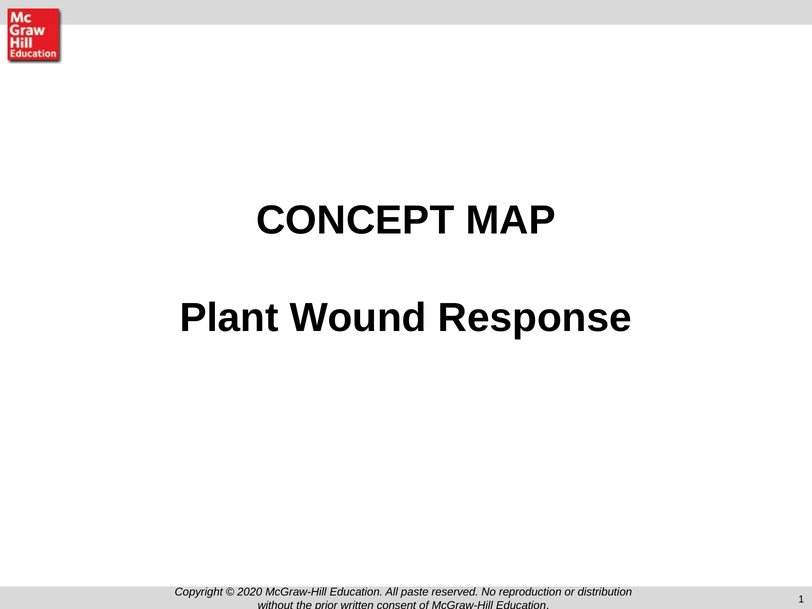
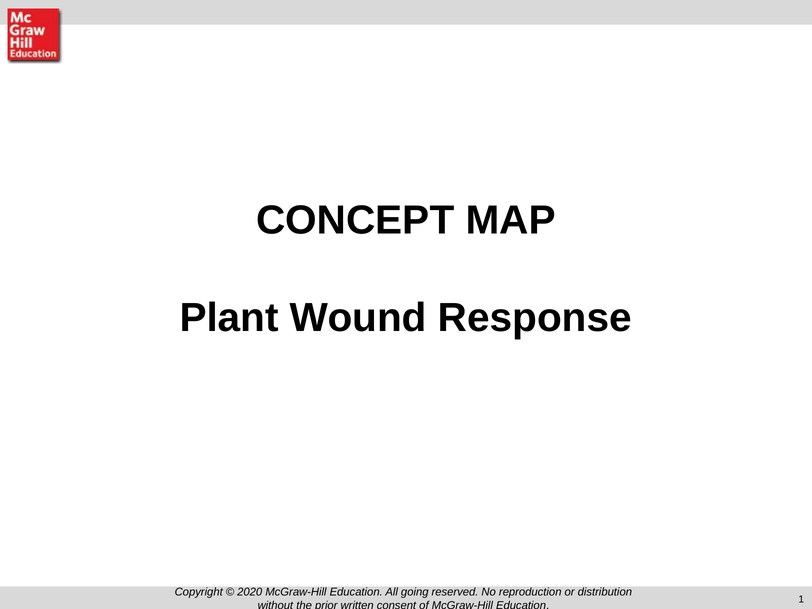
paste: paste -> going
